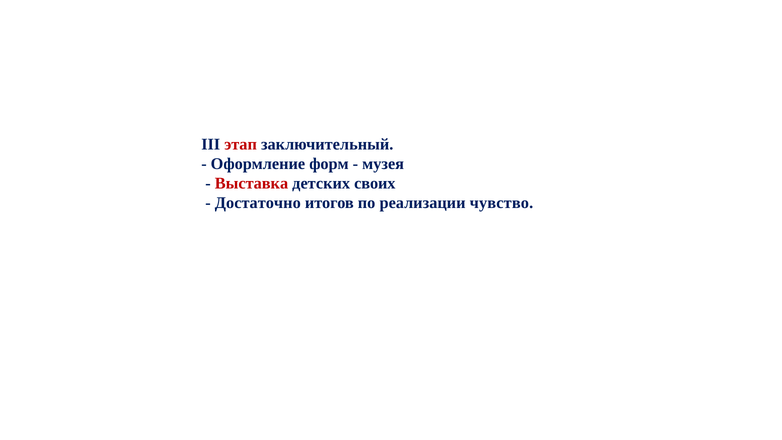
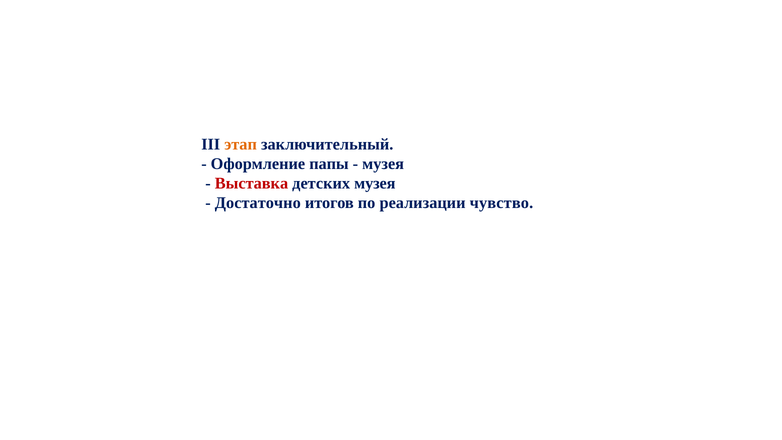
этап colour: red -> orange
форм: форм -> папы
детских своих: своих -> музея
